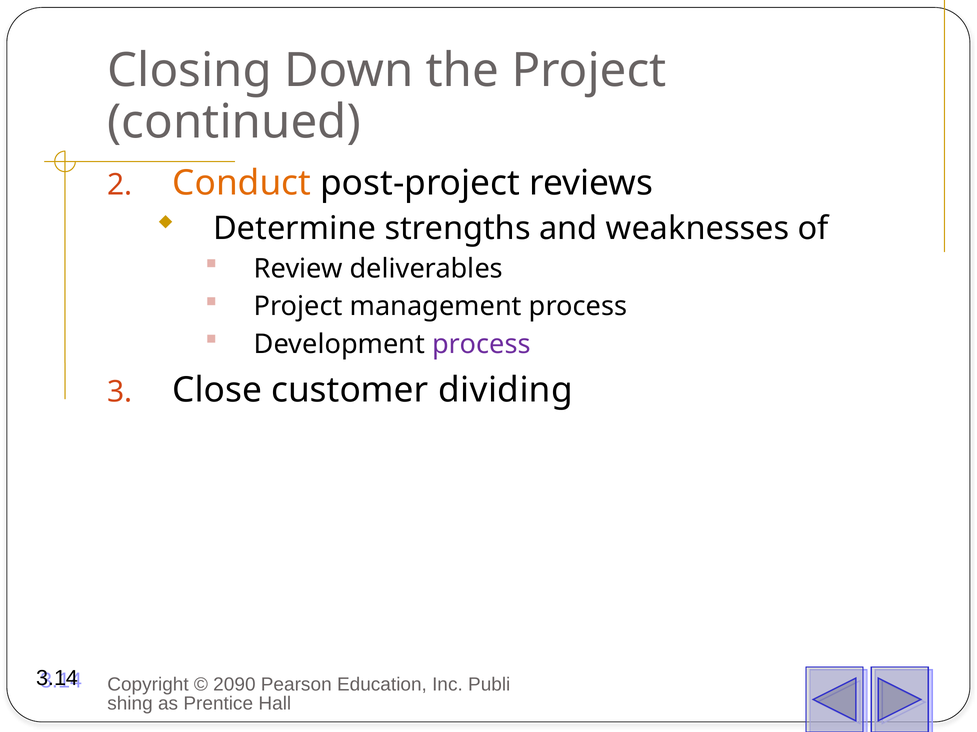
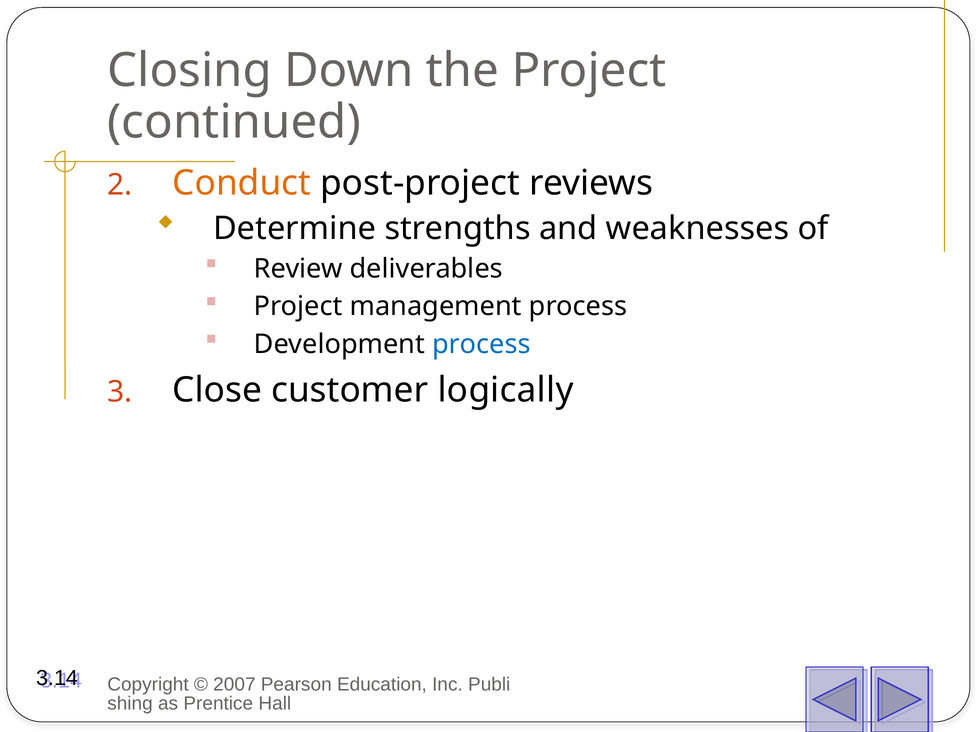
process at (481, 344) colour: purple -> blue
dividing: dividing -> logically
2090: 2090 -> 2007
